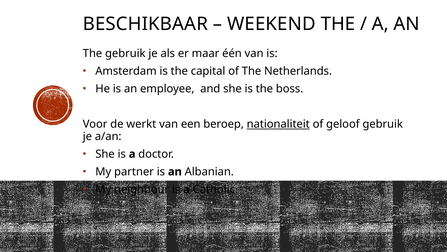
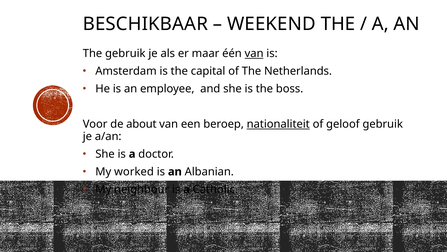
van at (254, 53) underline: none -> present
werkt: werkt -> about
partner: partner -> worked
